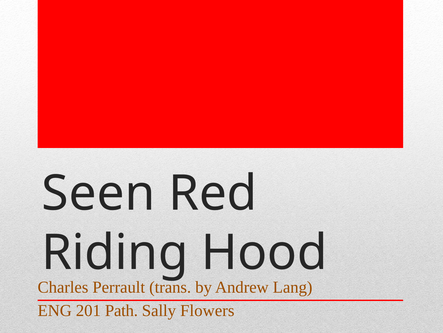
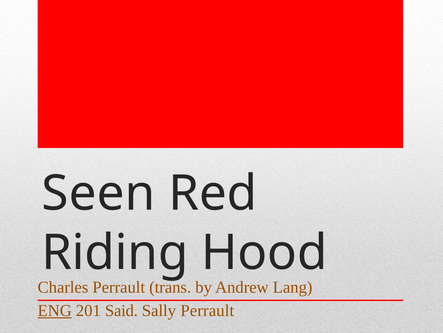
ENG underline: none -> present
Path: Path -> Said
Sally Flowers: Flowers -> Perrault
